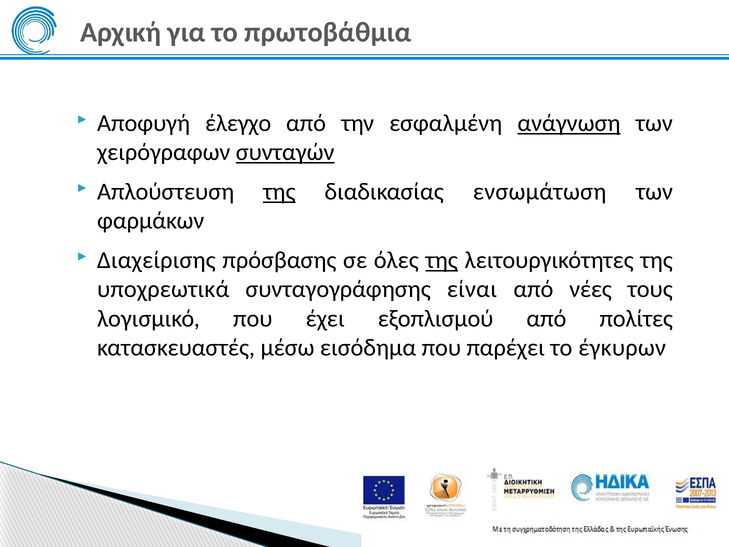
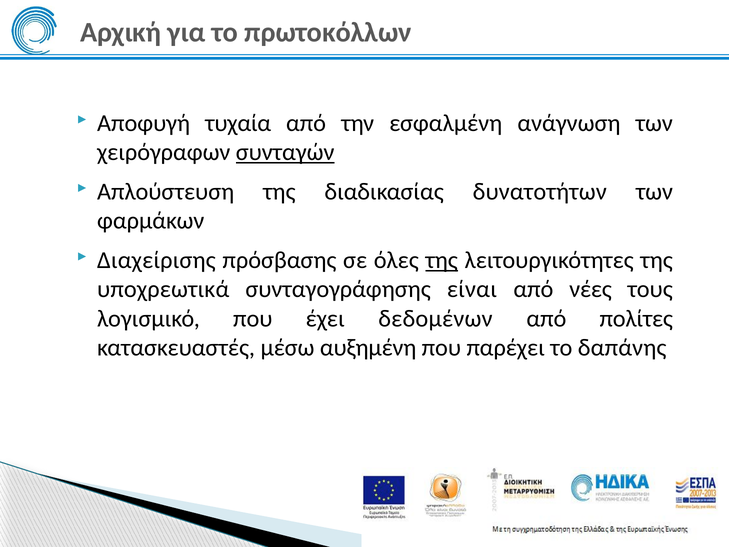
πρωτοβάθμια: πρωτοβάθμια -> πρωτοκόλλων
έλεγχο: έλεγχο -> τυχαία
ανάγνωση underline: present -> none
της at (279, 192) underline: present -> none
ενσωμάτωση: ενσωμάτωση -> δυνατοτήτων
εξοπλισμού: εξοπλισμού -> δεδομένων
εισόδημα: εισόδημα -> αυξημένη
έγκυρων: έγκυρων -> δαπάνης
